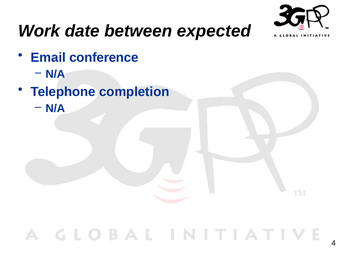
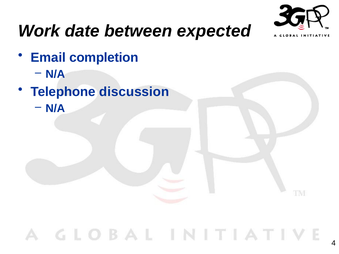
conference: conference -> completion
completion: completion -> discussion
